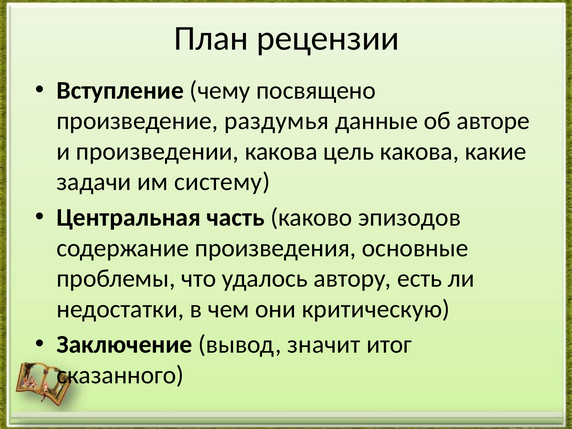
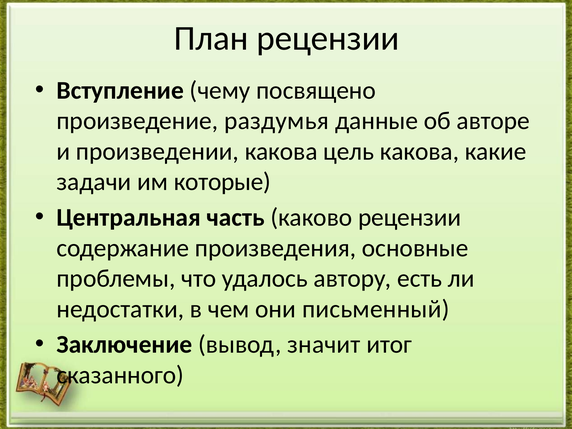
систему: систему -> которые
каково эпизодов: эпизодов -> рецензии
критическую: критическую -> письменный
